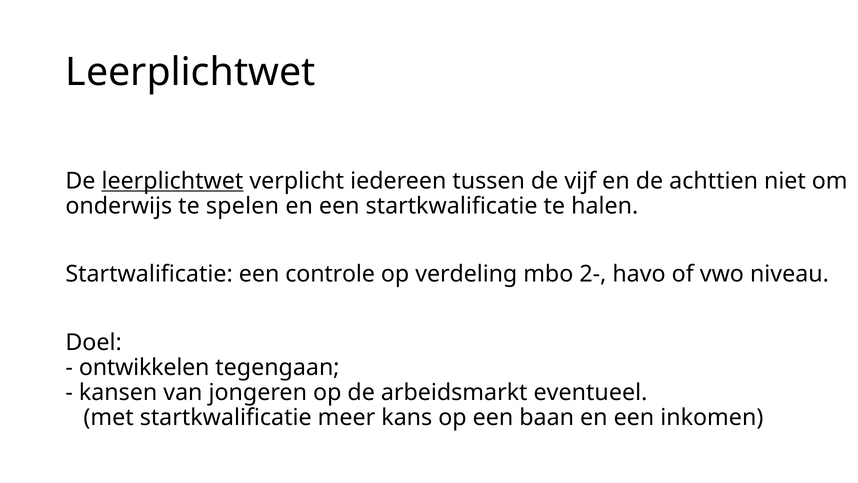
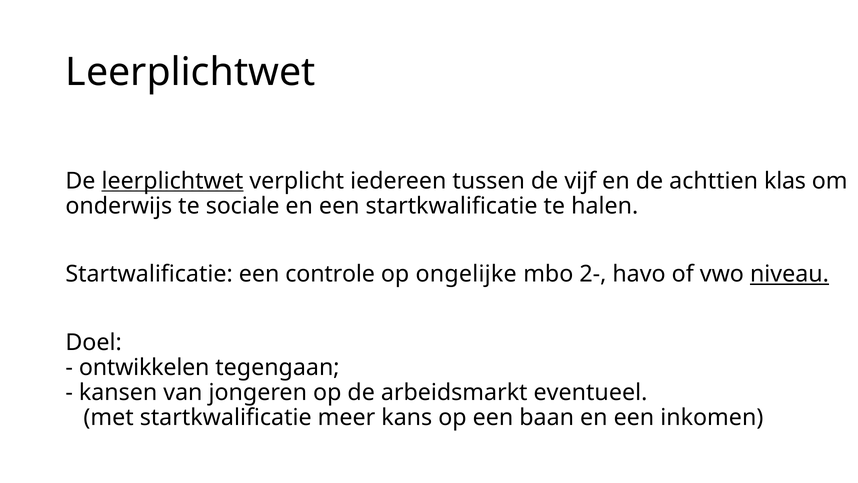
niet: niet -> klas
spelen: spelen -> sociale
verdeling: verdeling -> ongelijke
niveau underline: none -> present
